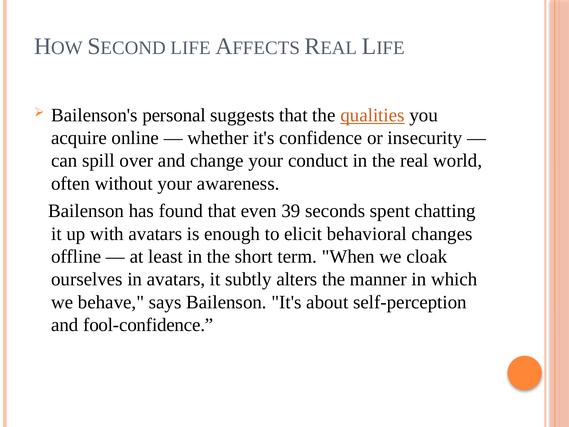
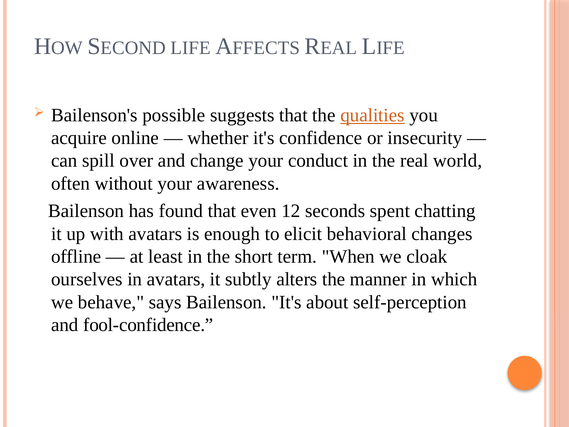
personal: personal -> possible
39: 39 -> 12
